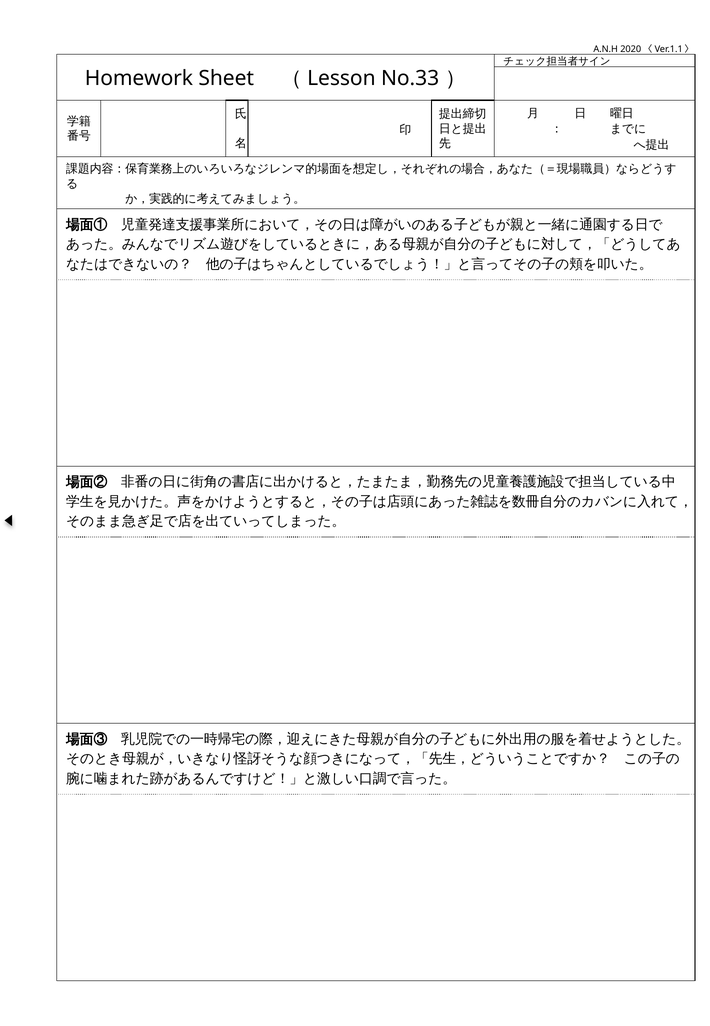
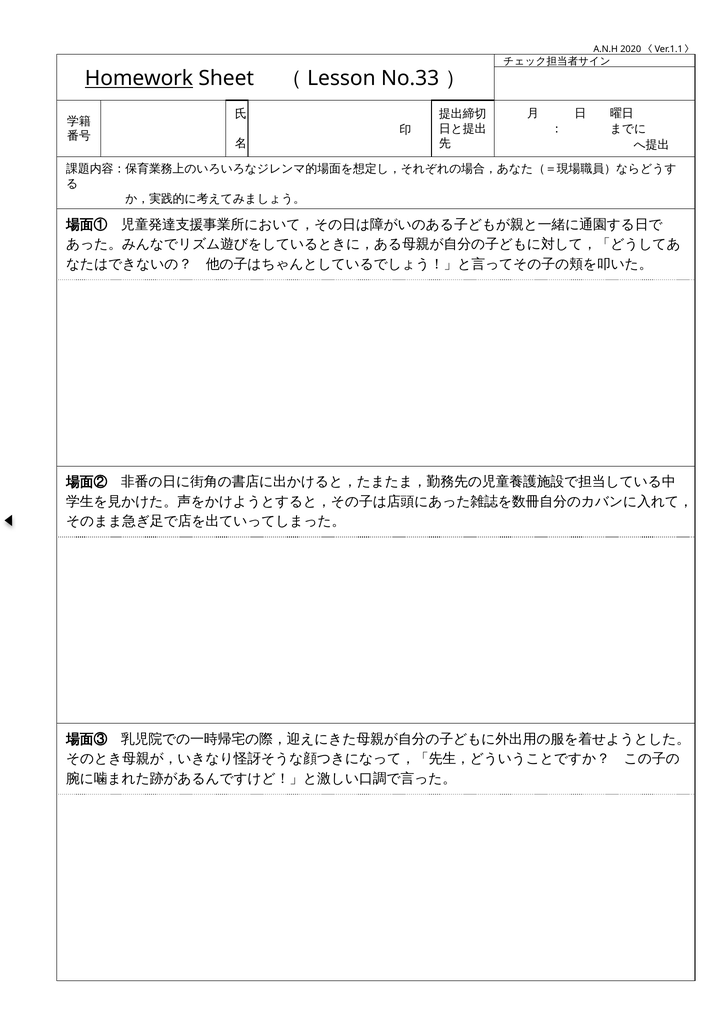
Homework underline: none -> present
